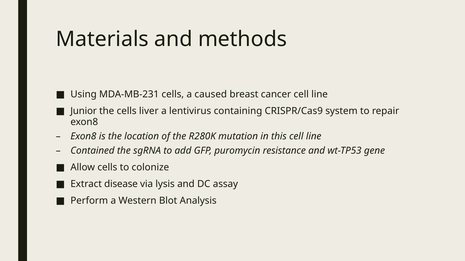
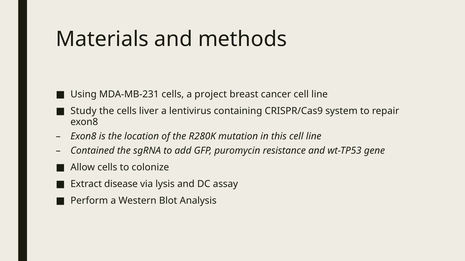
caused: caused -> project
Junior: Junior -> Study
